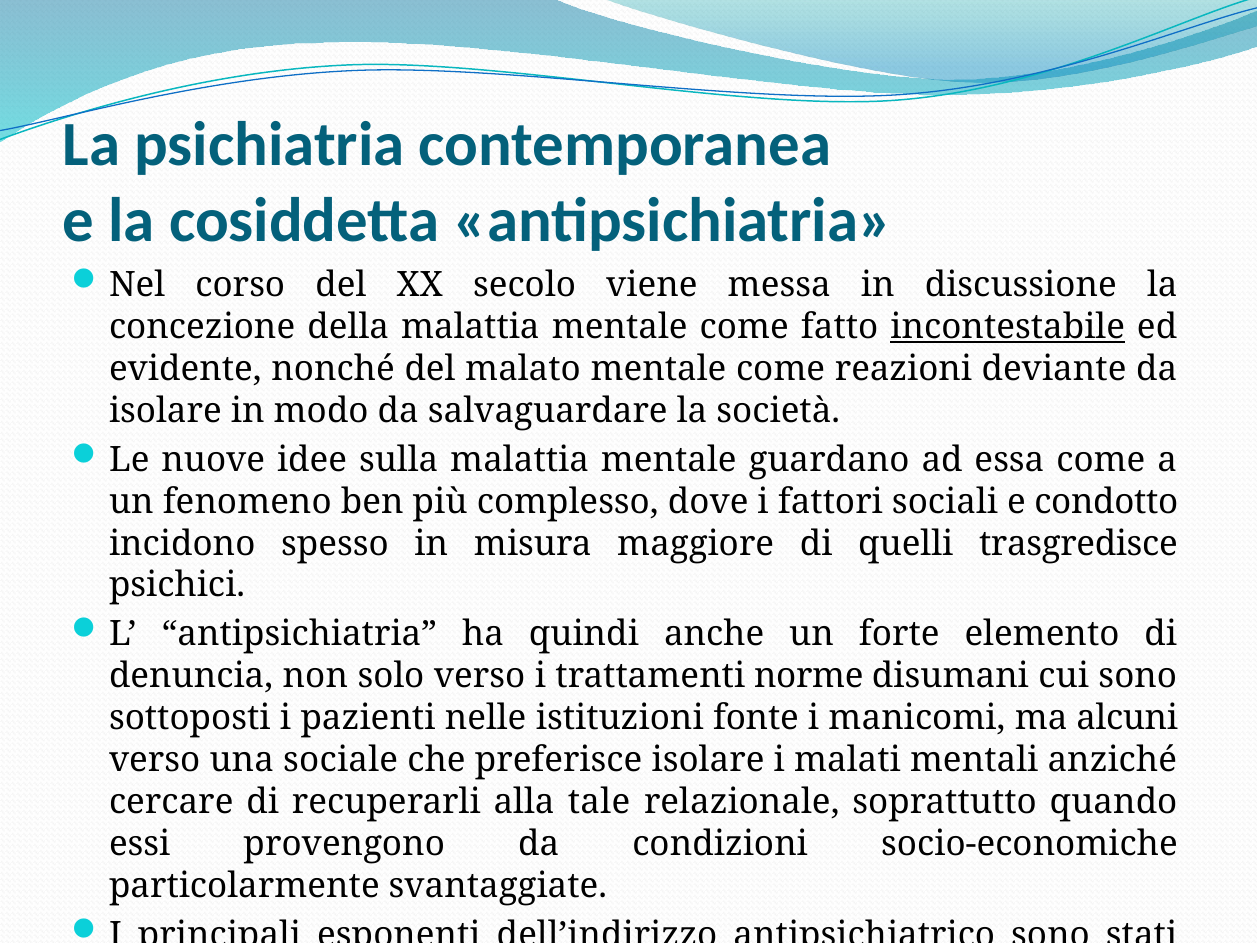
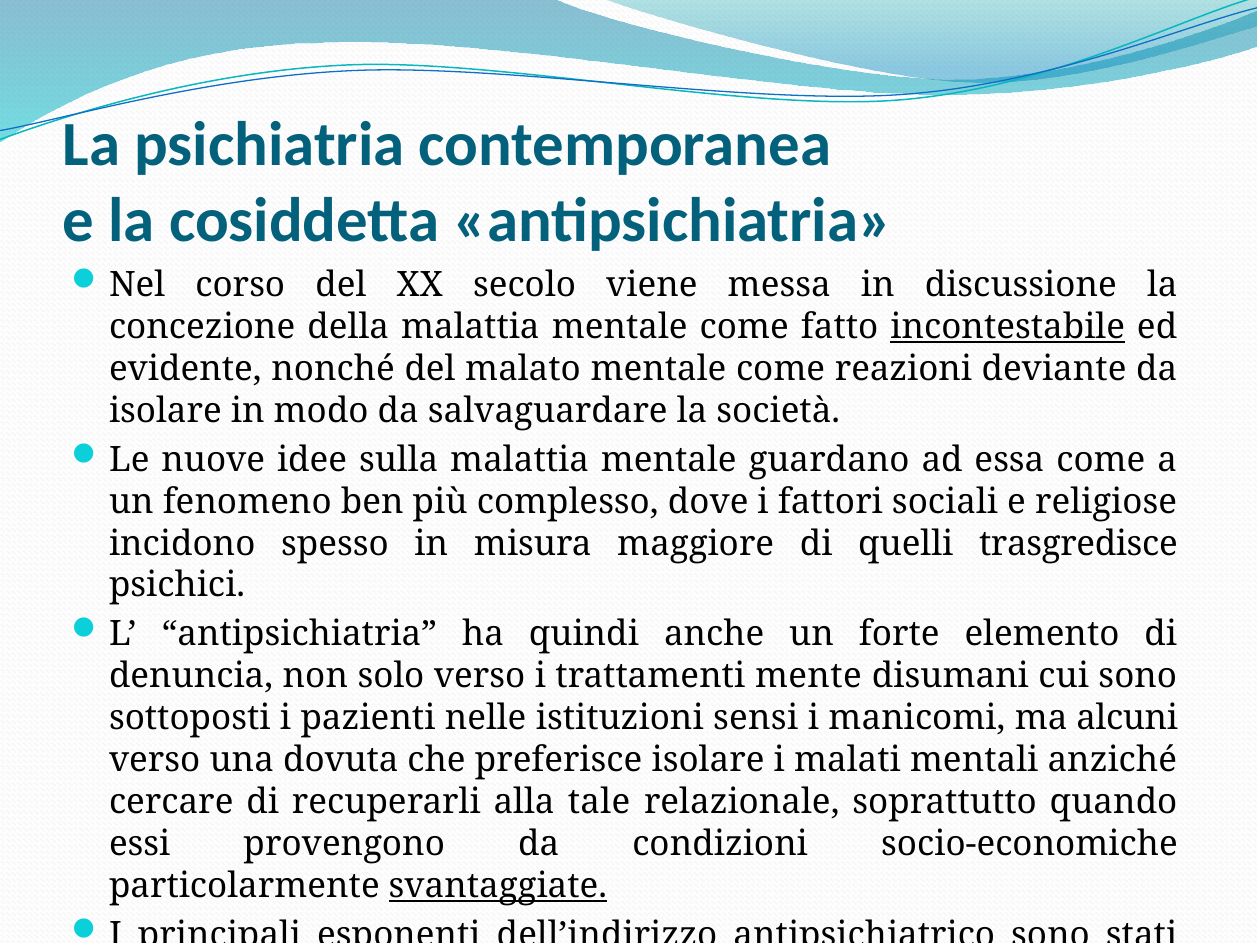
condotto: condotto -> religiose
norme: norme -> mente
fonte: fonte -> sensi
sociale: sociale -> dovuta
svantaggiate underline: none -> present
